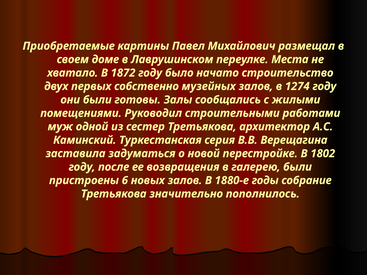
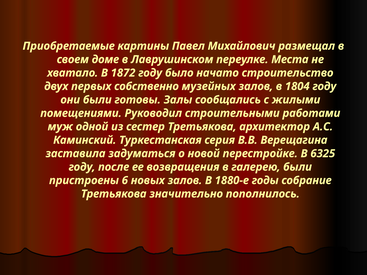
1274: 1274 -> 1804
1802: 1802 -> 6325
